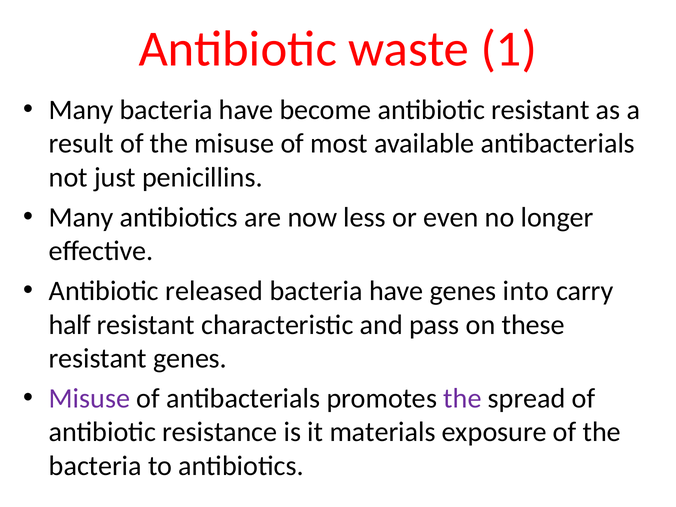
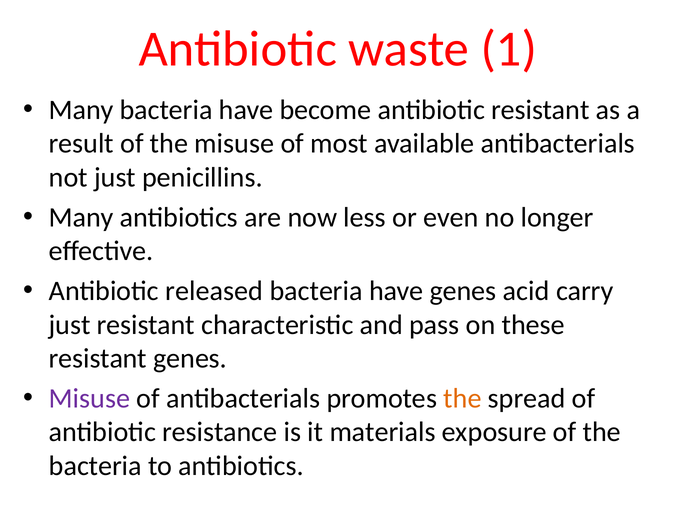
into: into -> acid
half at (70, 325): half -> just
the at (462, 398) colour: purple -> orange
